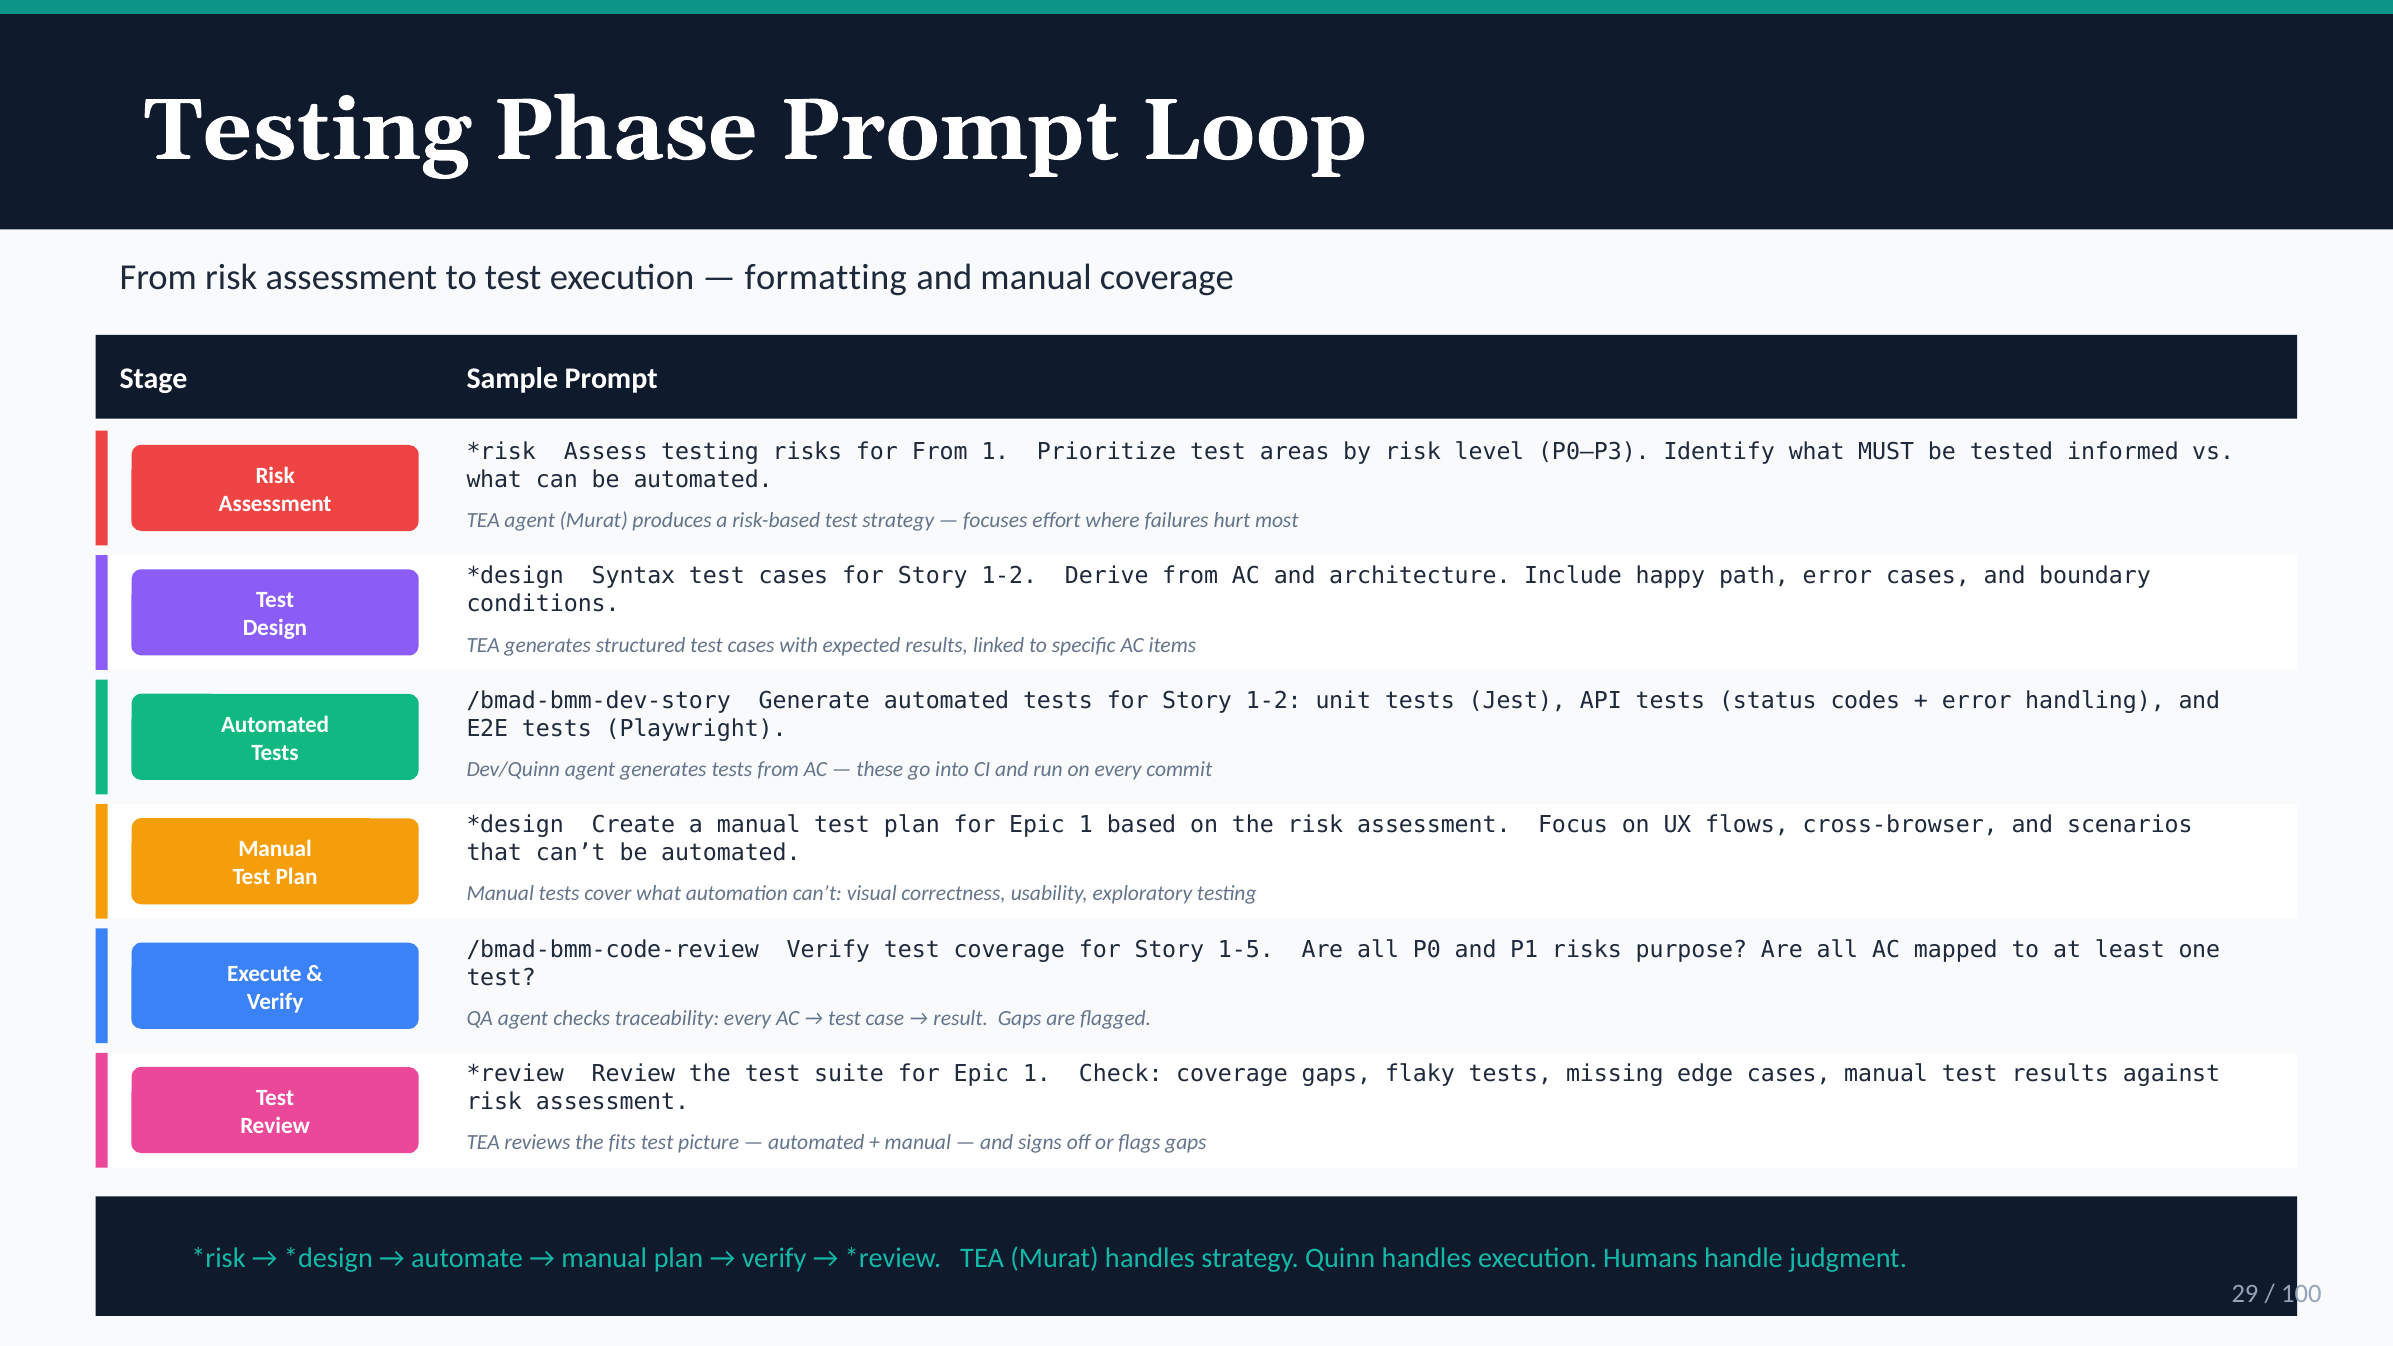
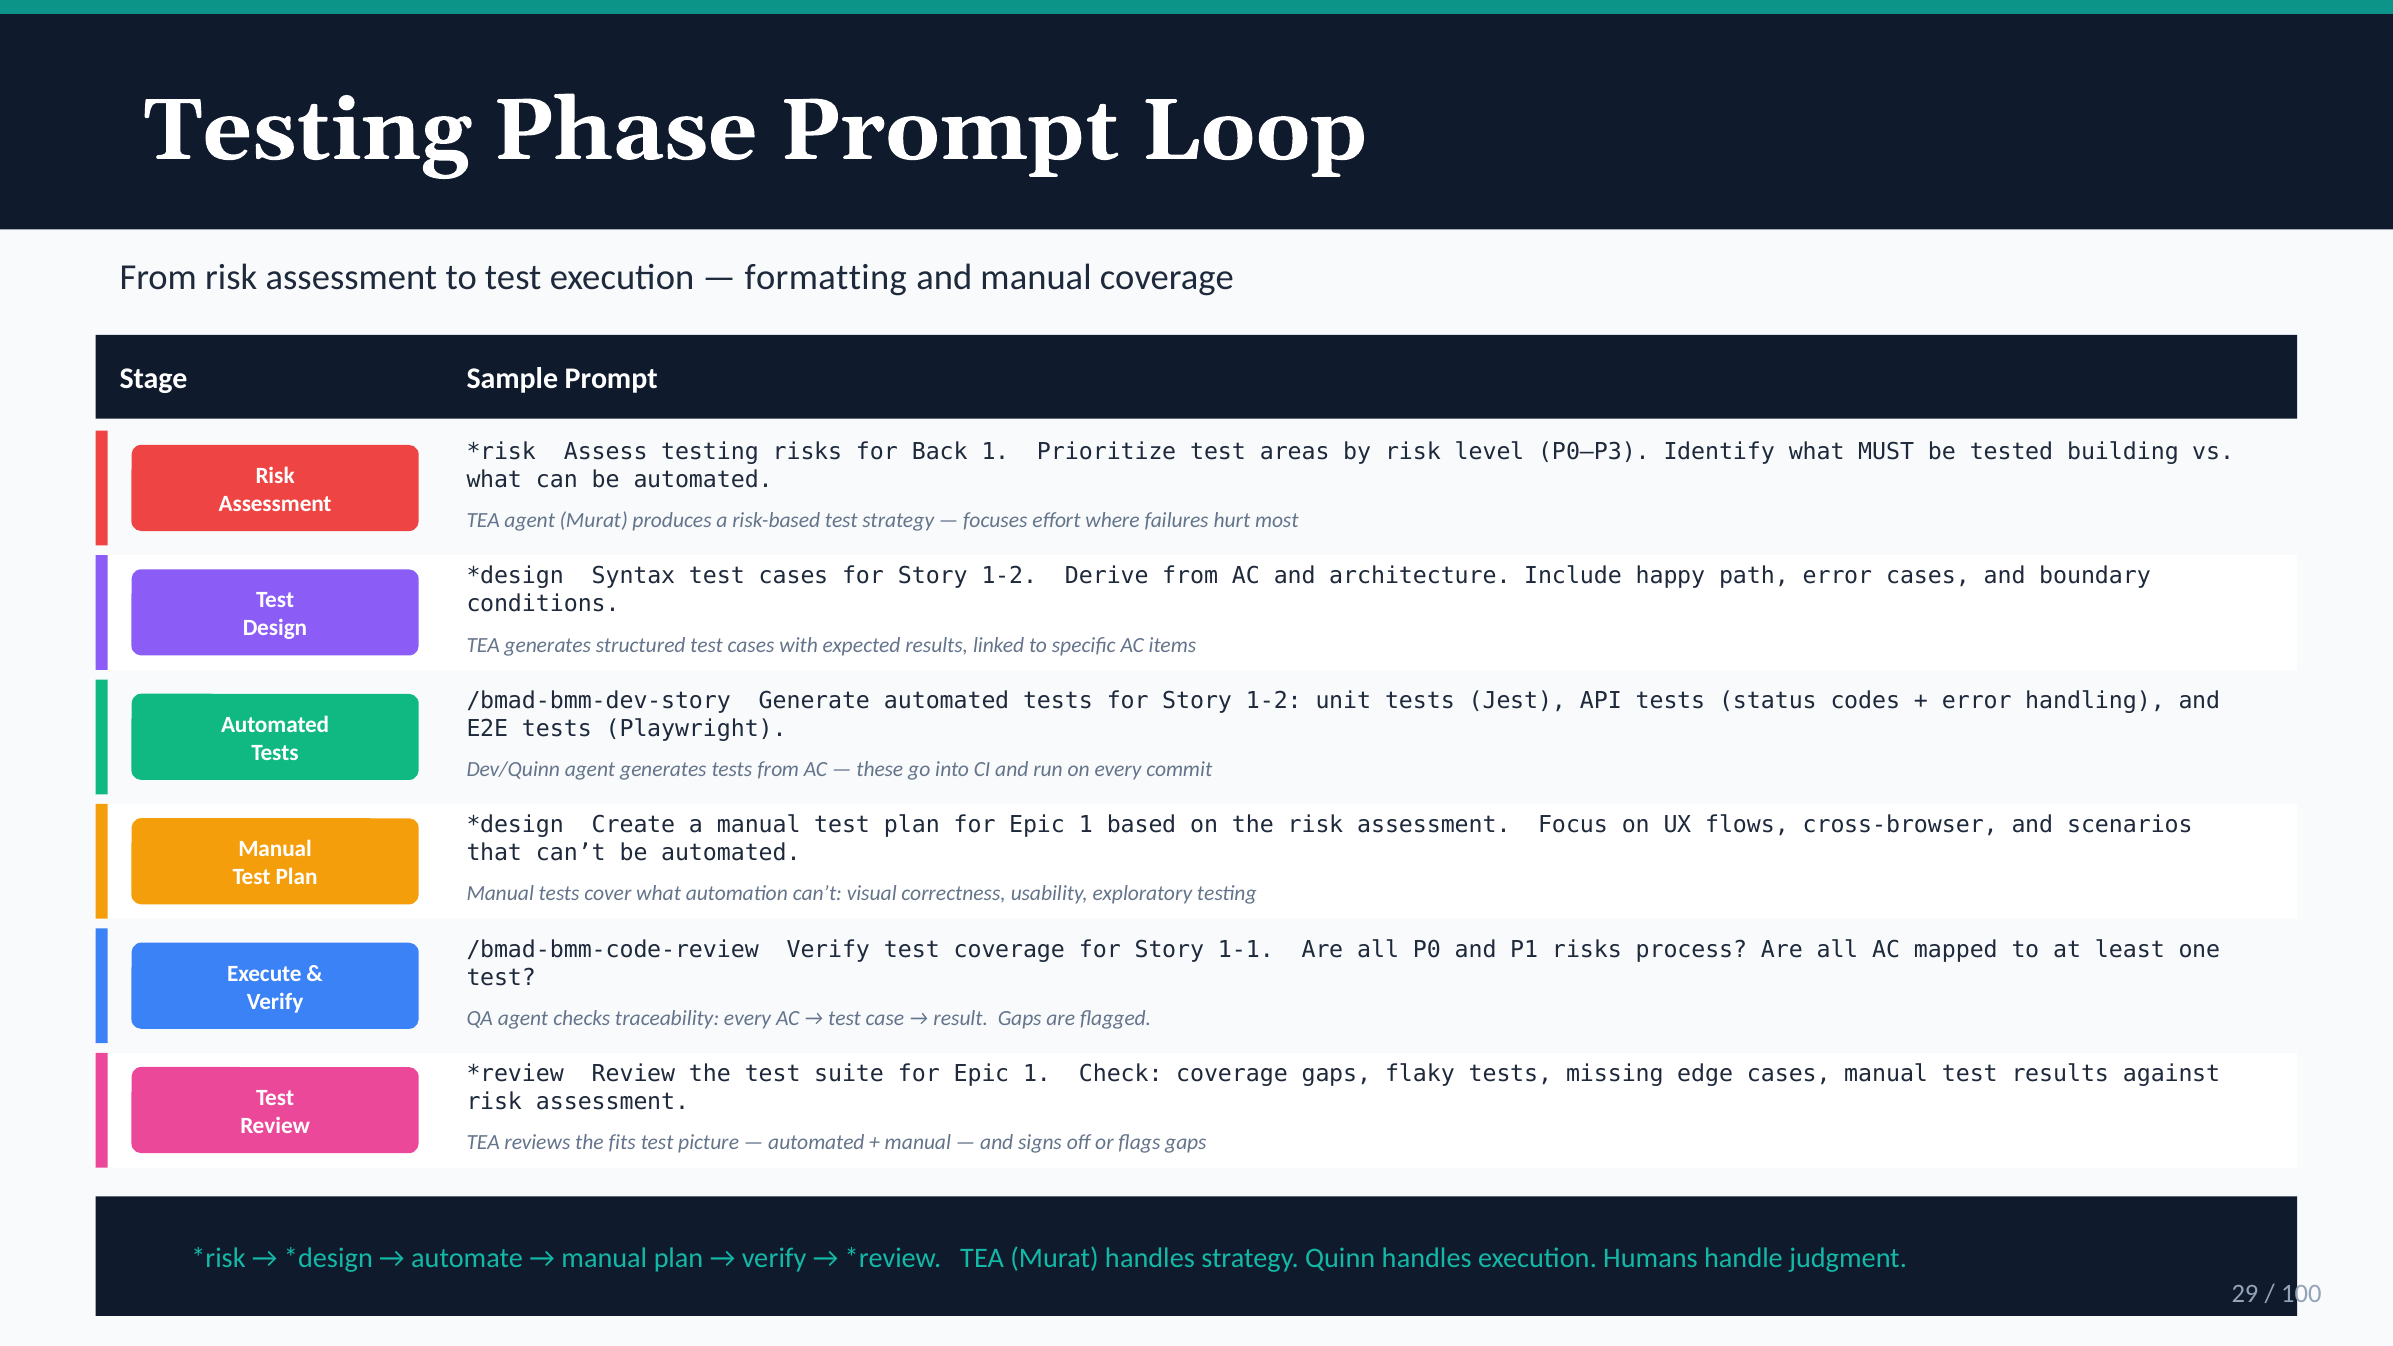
for From: From -> Back
informed: informed -> building
1-5: 1-5 -> 1-1
purpose: purpose -> process
